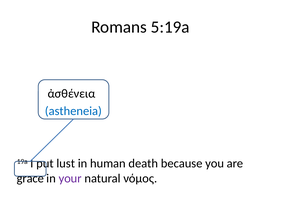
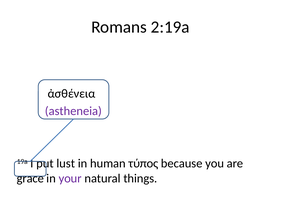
5:19a: 5:19a -> 2:19a
astheneia colour: blue -> purple
death: death -> τύπος
νόμος: νόμος -> things
